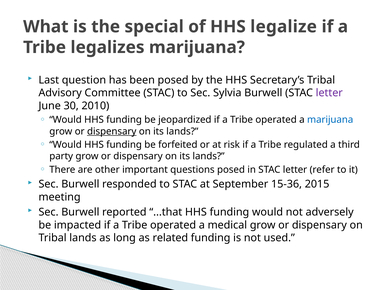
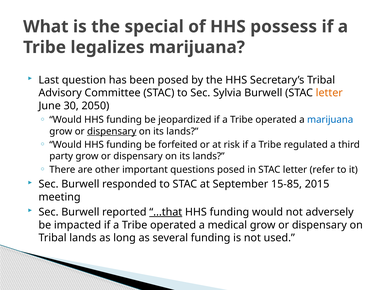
legalize: legalize -> possess
letter at (329, 93) colour: purple -> orange
2010: 2010 -> 2050
15-36: 15-36 -> 15-85
...that underline: none -> present
related: related -> several
